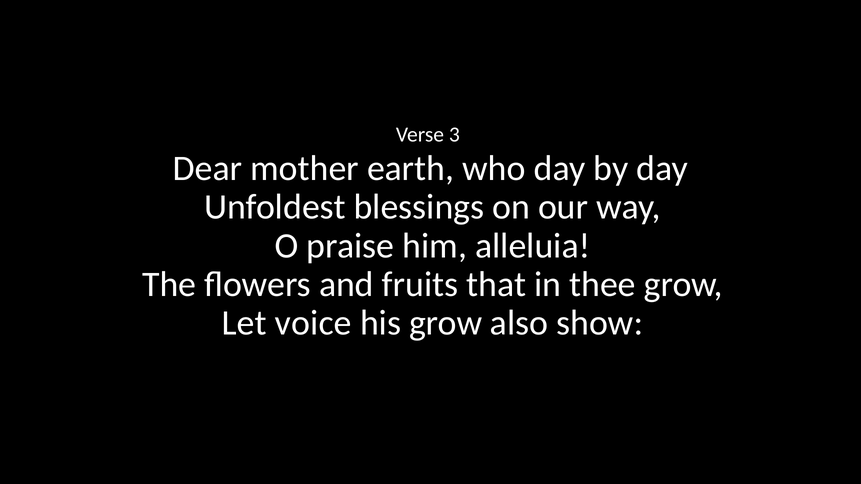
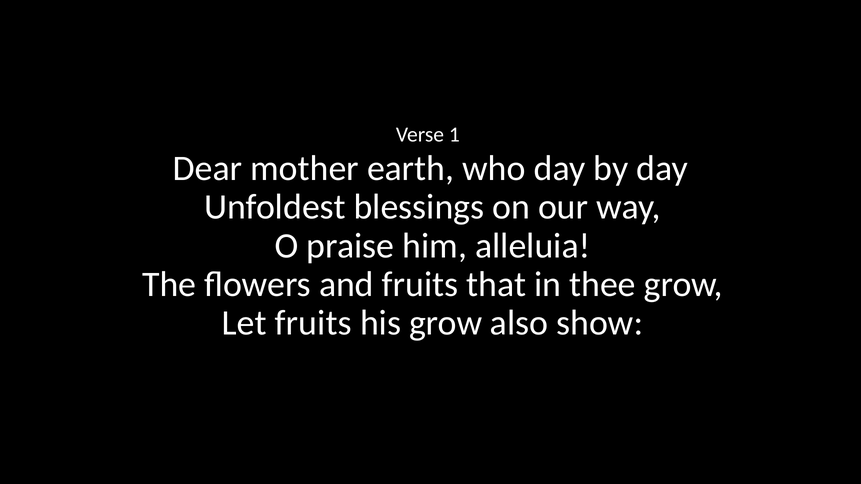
3: 3 -> 1
Let voice: voice -> fruits
